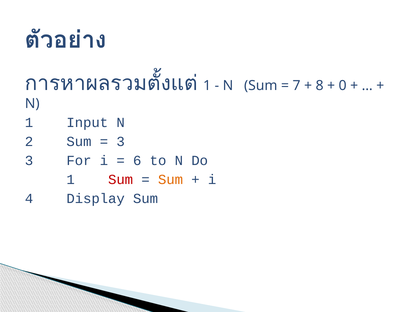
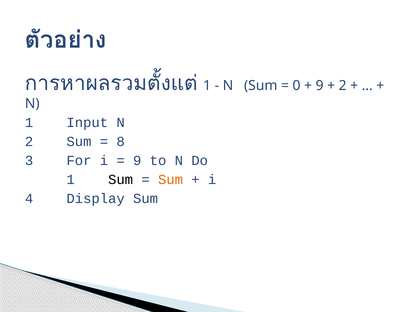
7: 7 -> 0
8 at (320, 86): 8 -> 9
0 at (343, 86): 0 -> 2
3 at (121, 142): 3 -> 8
6 at (137, 161): 6 -> 9
Sum at (121, 179) colour: red -> black
